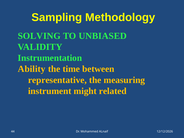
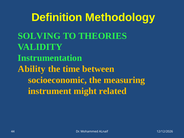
Sampling: Sampling -> Definition
UNBIASED: UNBIASED -> THEORIES
representative: representative -> socioeconomic
